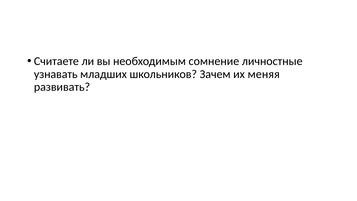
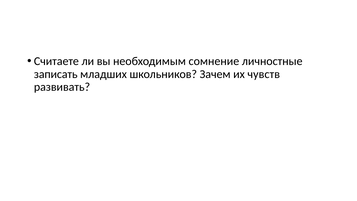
узнавать: узнавать -> записать
меняя: меняя -> чувств
